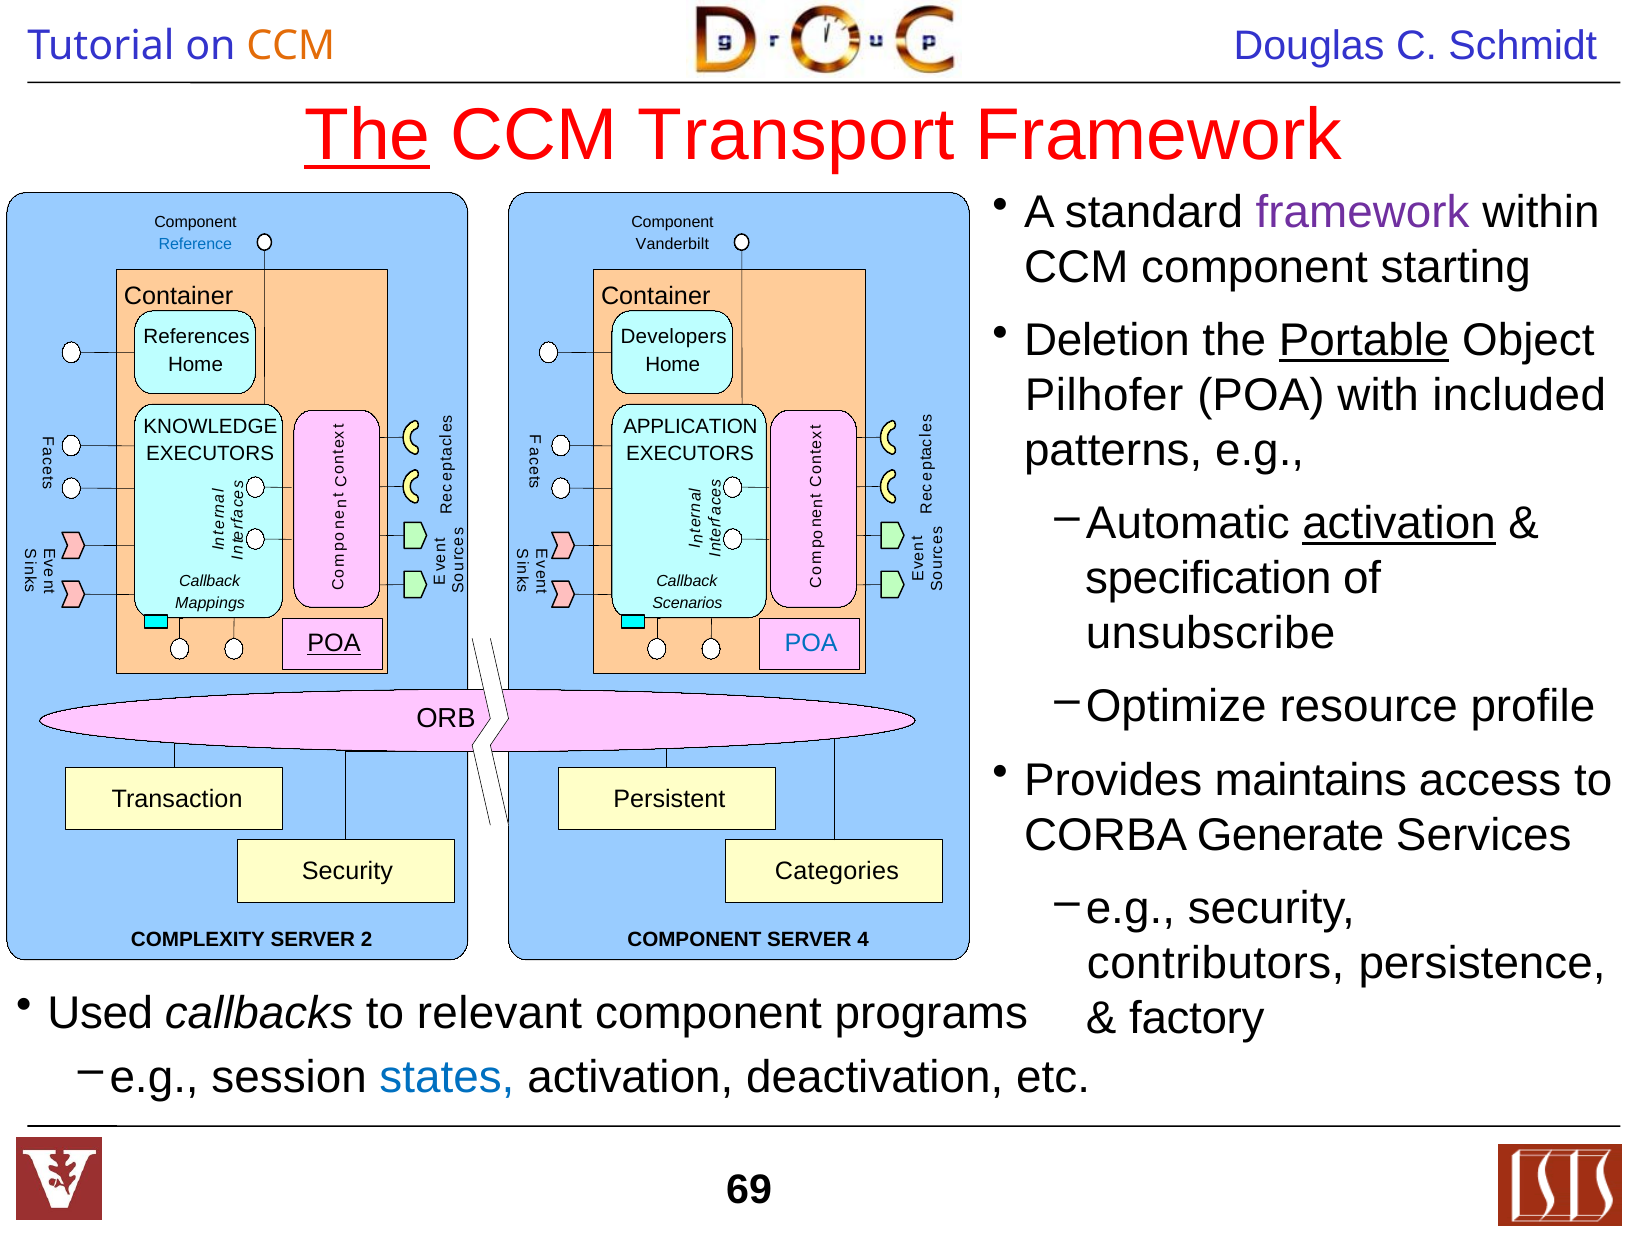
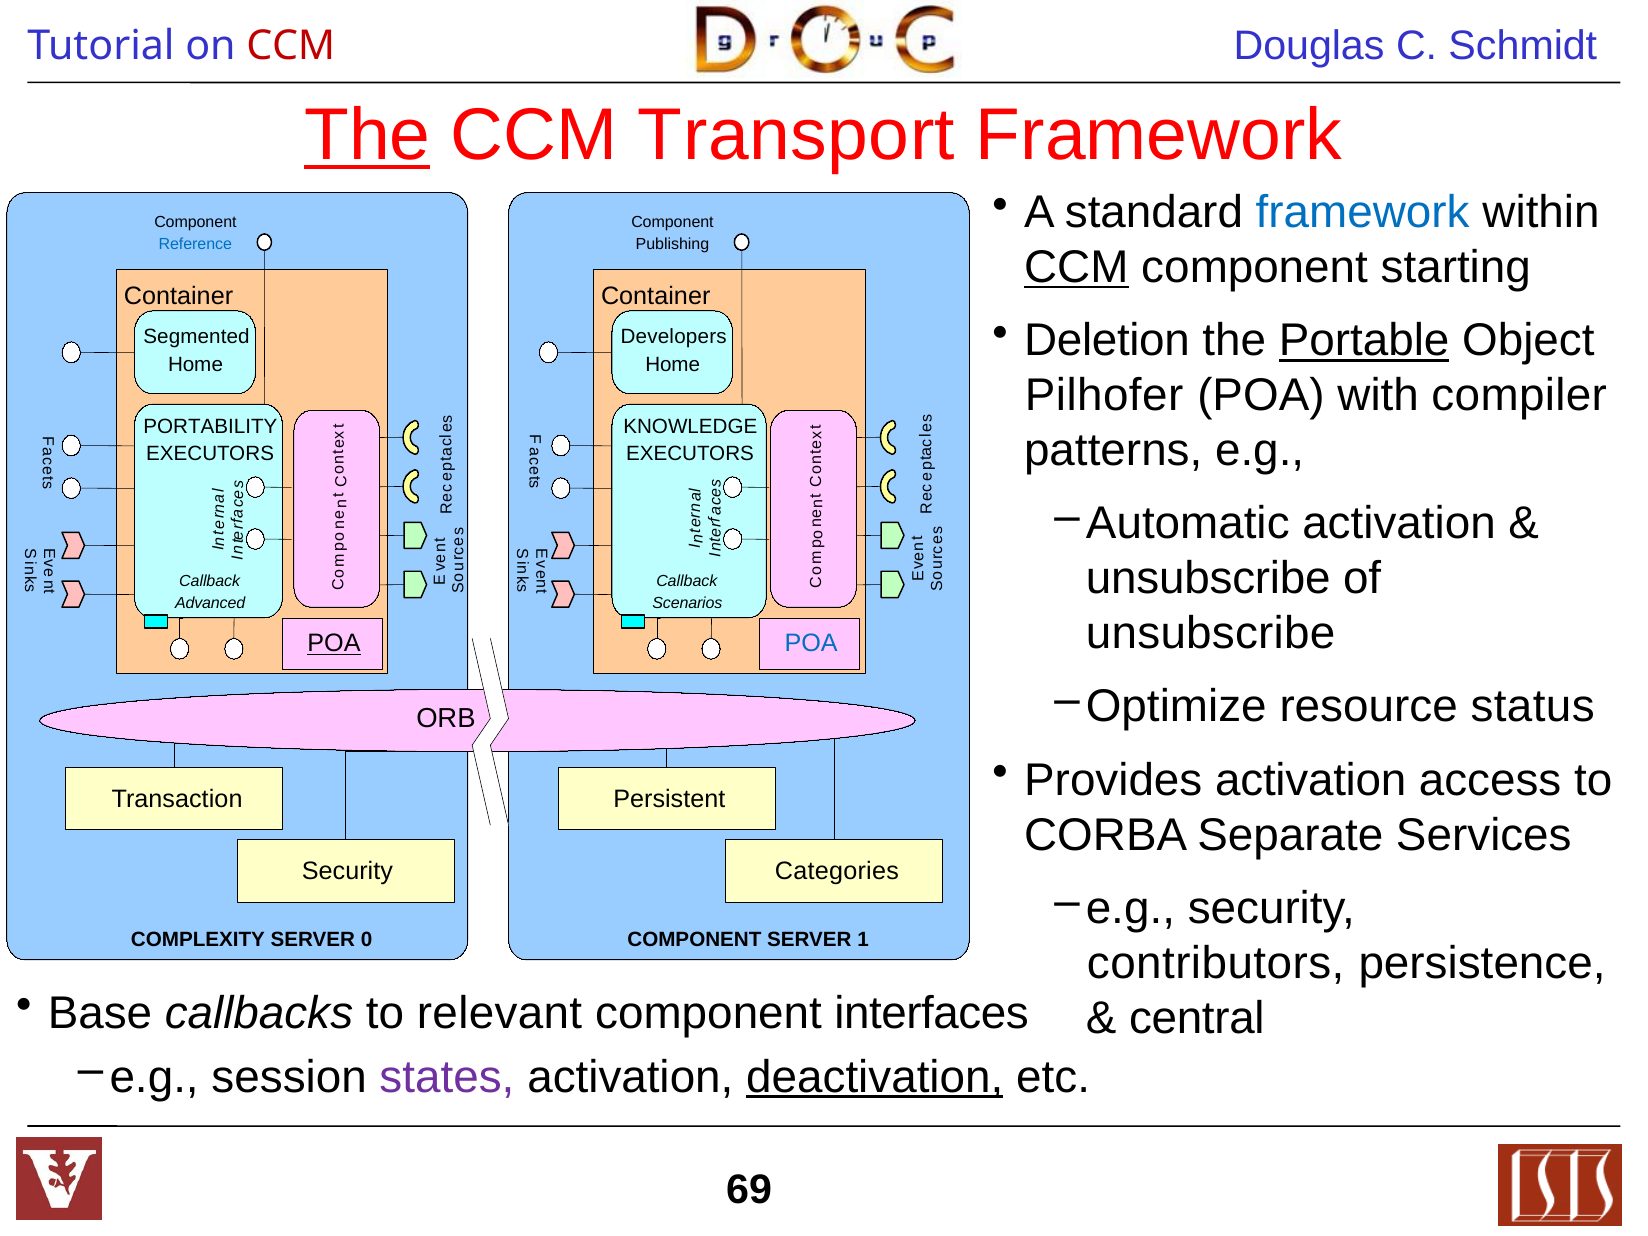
CCM at (291, 46) colour: orange -> red
framework at (1363, 212) colour: purple -> blue
Vanderbilt: Vanderbilt -> Publishing
CCM at (1076, 267) underline: none -> present
References: References -> Segmented
included: included -> compiler
KNOWLEDGE: KNOWLEDGE -> PORTABILITY
APPLICATION: APPLICATION -> KNOWLEDGE
activation at (1399, 524) underline: present -> none
specification at (1208, 579): specification -> unsubscribe
Mappings: Mappings -> Advanced
profile: profile -> status
Provides maintains: maintains -> activation
Generate: Generate -> Separate
2: 2 -> 0
4: 4 -> 1
Used: Used -> Base
programs: programs -> interfaces
factory: factory -> central
states colour: blue -> purple
deactivation underline: none -> present
